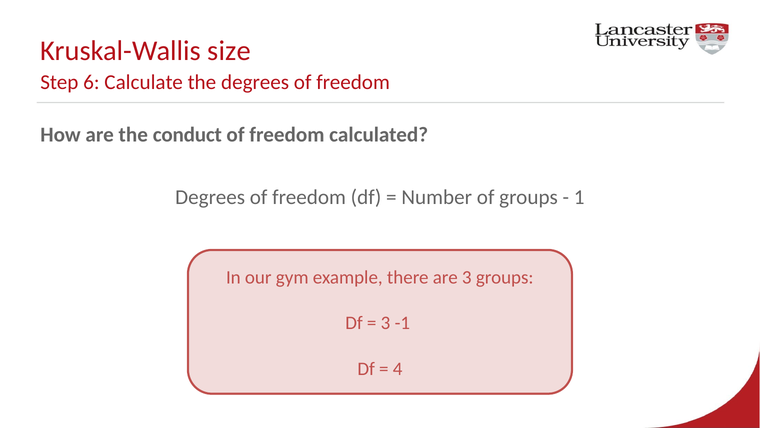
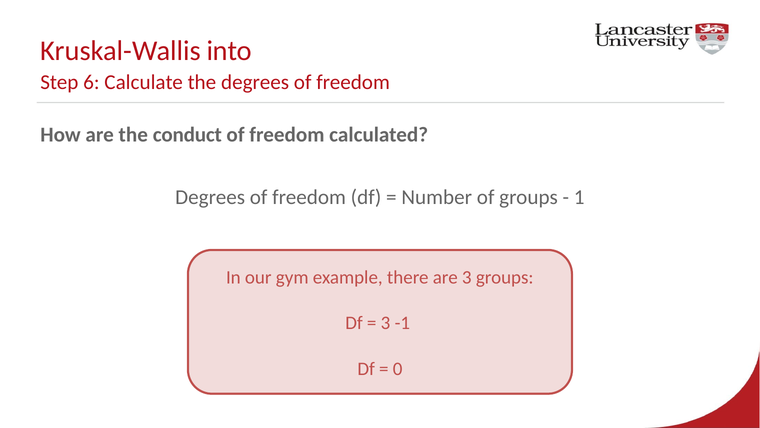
size: size -> into
4: 4 -> 0
